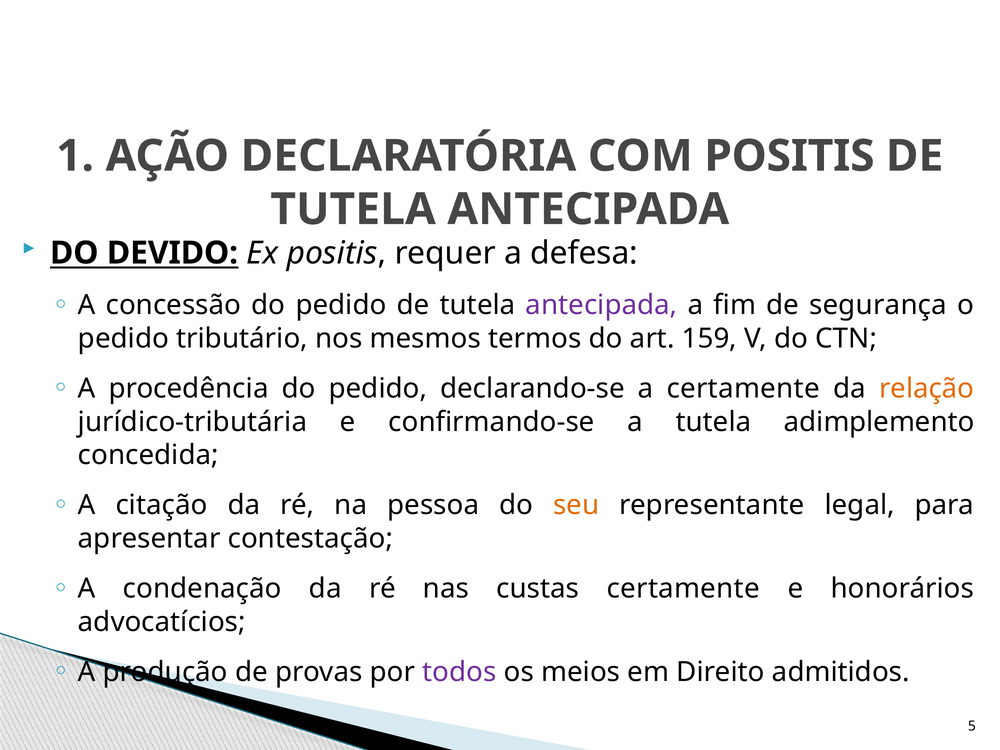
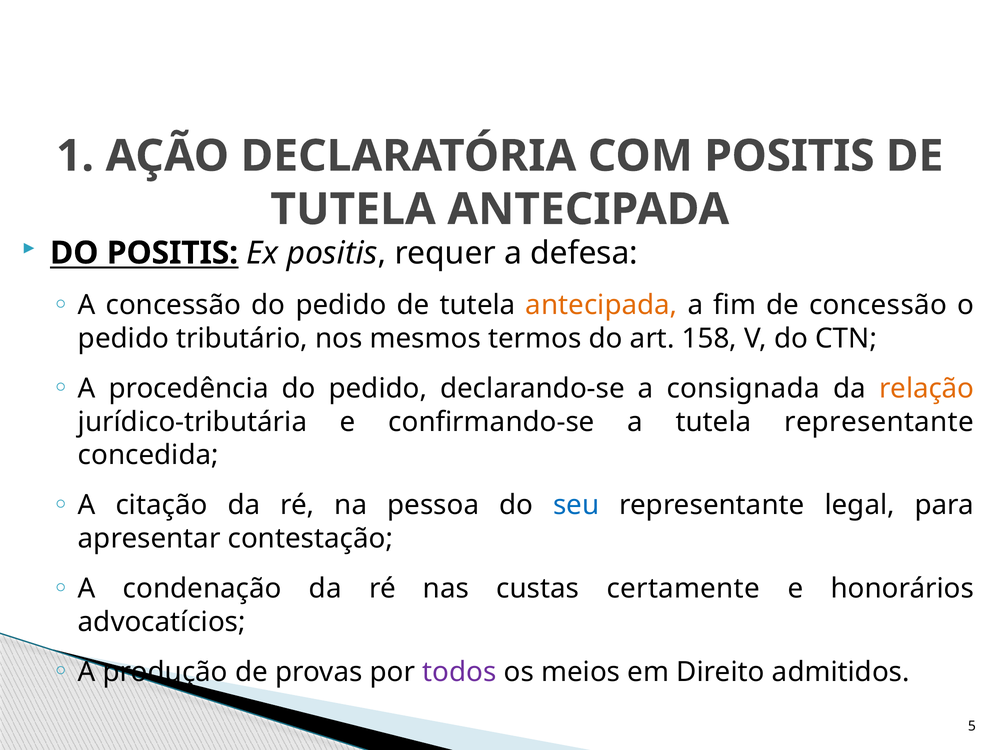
DO DEVIDO: DEVIDO -> POSITIS
antecipada at (601, 305) colour: purple -> orange
de segurança: segurança -> concessão
159: 159 -> 158
a certamente: certamente -> consignada
tutela adimplemento: adimplemento -> representante
seu colour: orange -> blue
